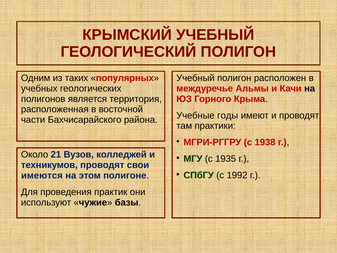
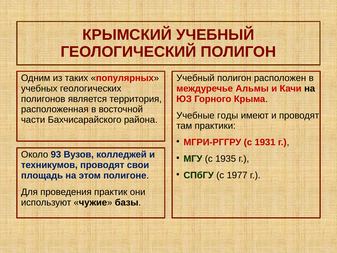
1938: 1938 -> 1931
21: 21 -> 93
имеются: имеются -> площадь
1992: 1992 -> 1977
